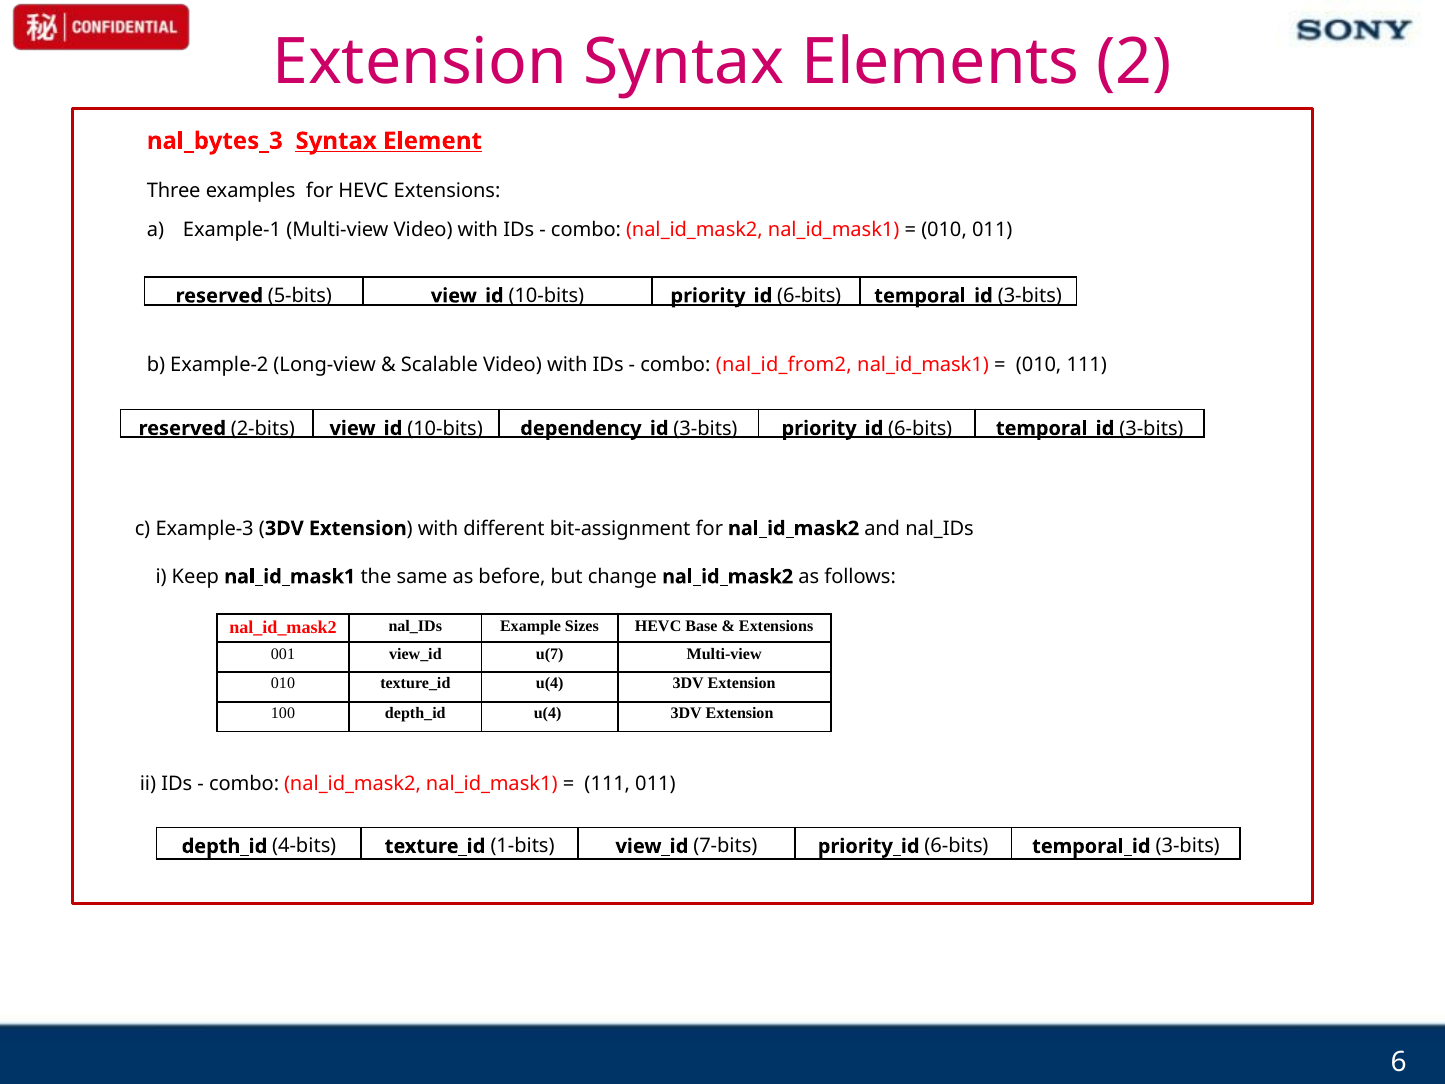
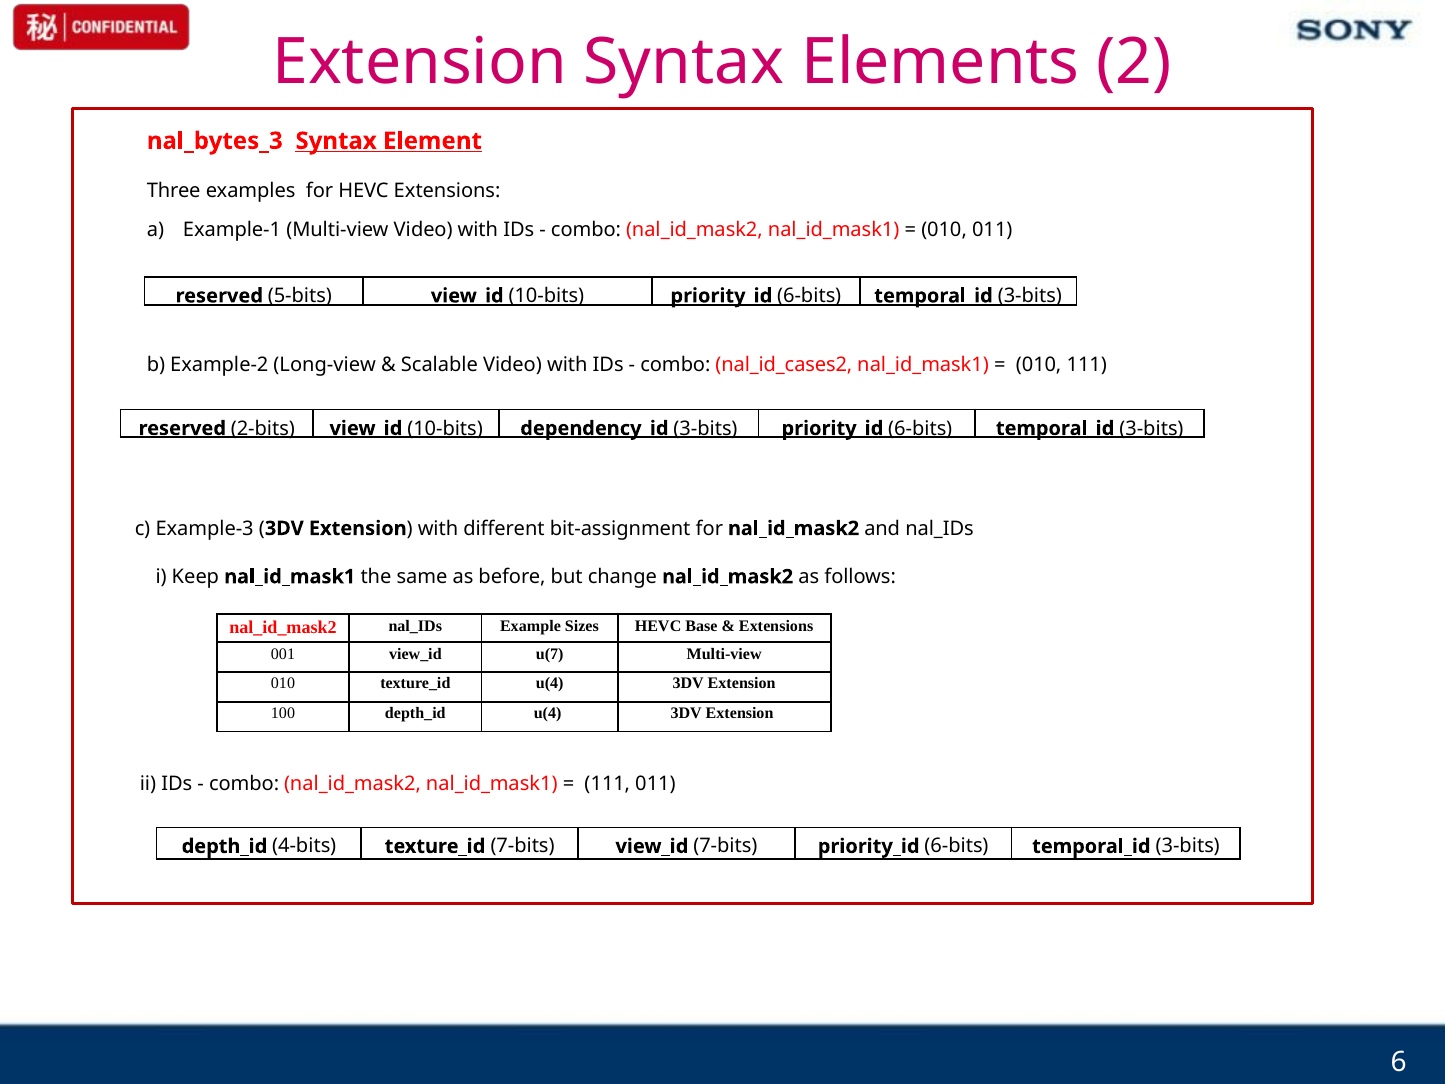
nal_id_from2: nal_id_from2 -> nal_id_cases2
1-bits at (523, 846): 1-bits -> 7-bits
